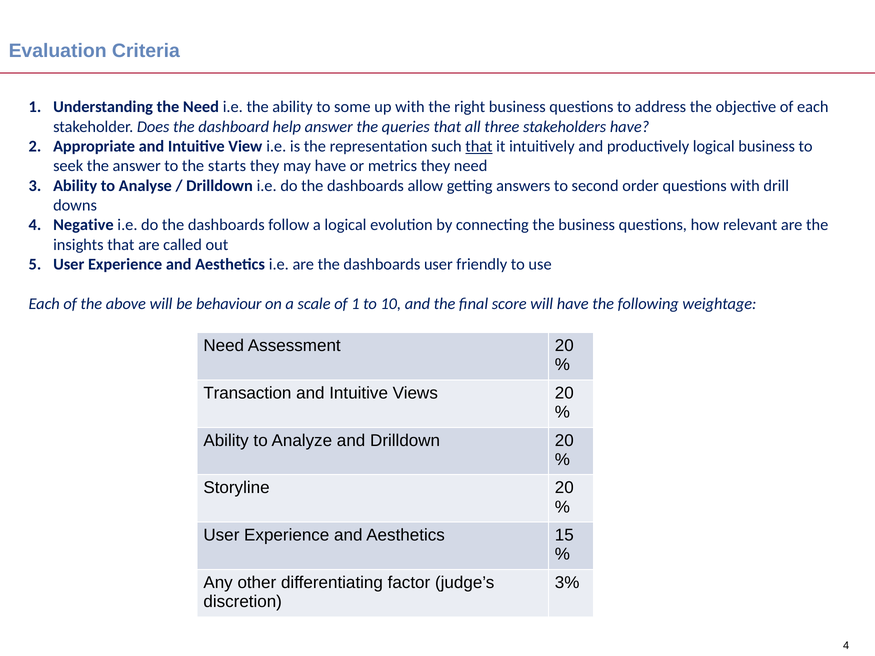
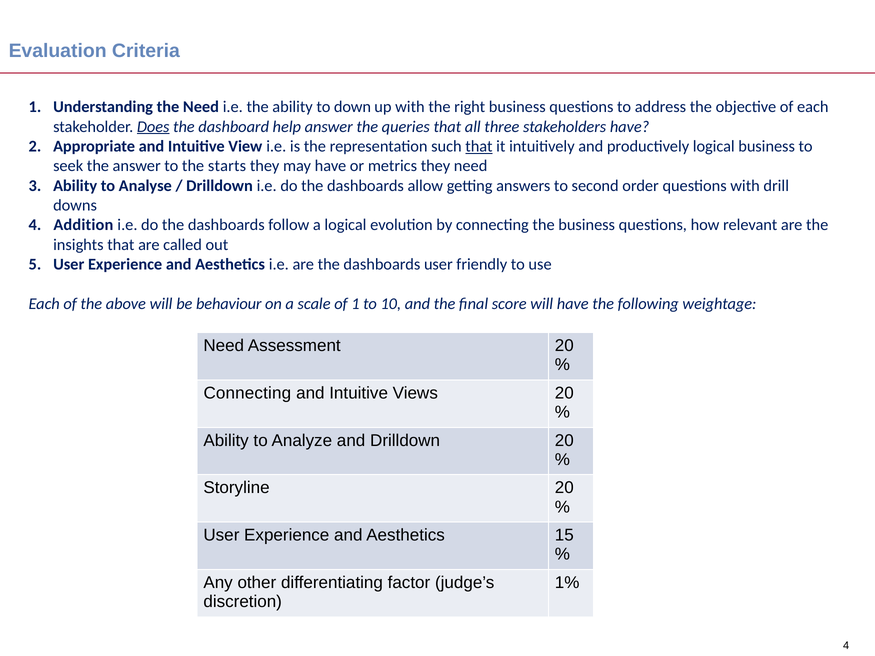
some: some -> down
Does underline: none -> present
Negative: Negative -> Addition
Transaction at (247, 393): Transaction -> Connecting
3%: 3% -> 1%
